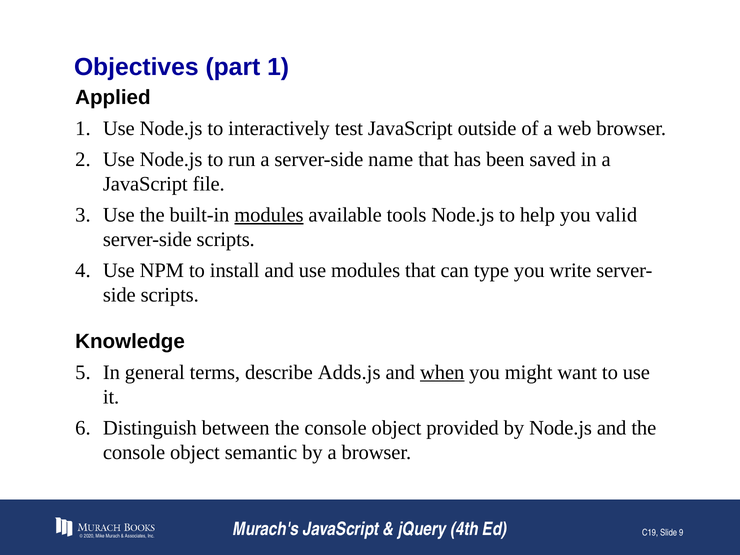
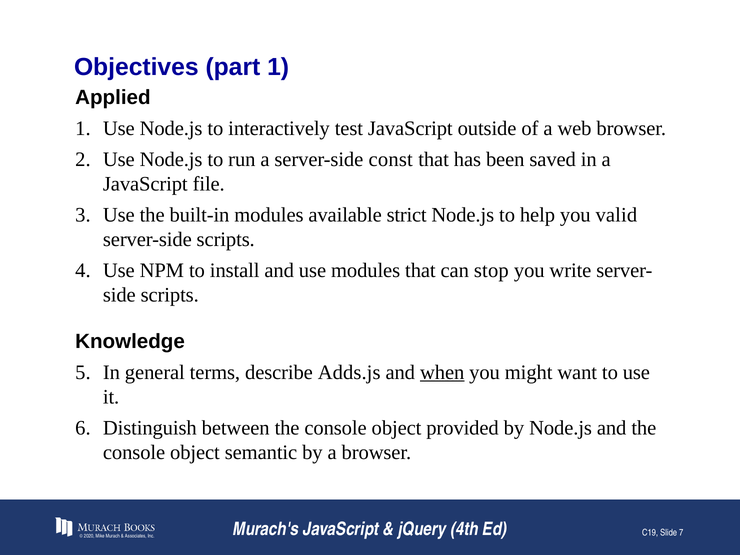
name: name -> const
modules at (269, 215) underline: present -> none
tools: tools -> strict
type: type -> stop
9: 9 -> 7
